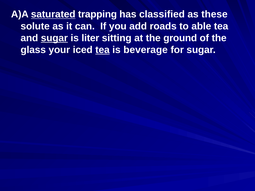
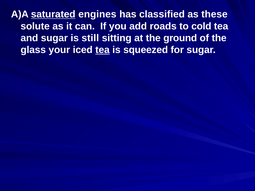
trapping: trapping -> engines
able: able -> cold
sugar at (54, 38) underline: present -> none
liter: liter -> still
beverage: beverage -> squeezed
